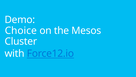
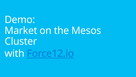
Choice: Choice -> Market
